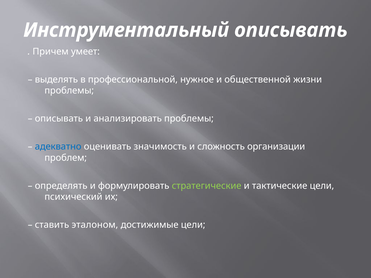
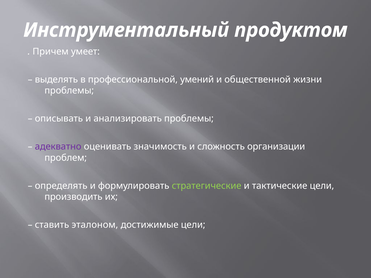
Инструментальный описывать: описывать -> продуктом
нужное: нужное -> умений
адекватно colour: blue -> purple
психический: психический -> производить
